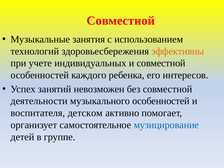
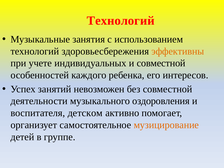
Совместной at (121, 21): Совместной -> Технологий
музыкального особенностей: особенностей -> оздоровления
музицирование colour: blue -> orange
